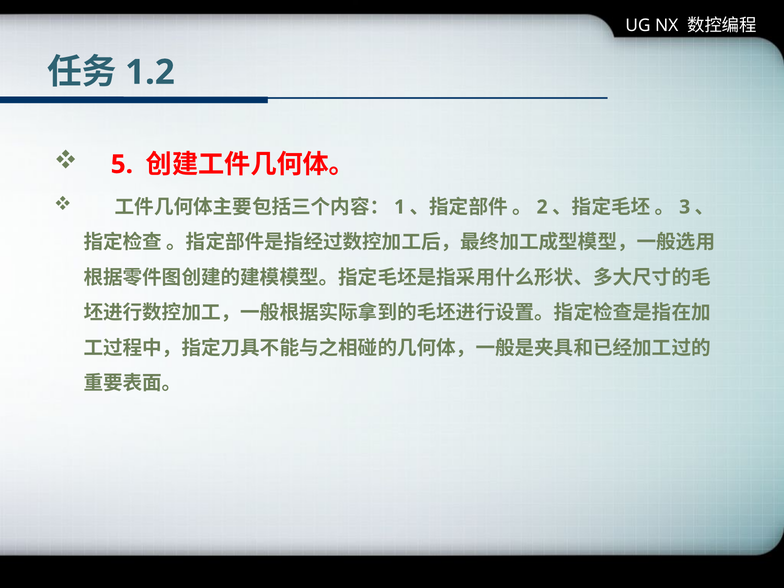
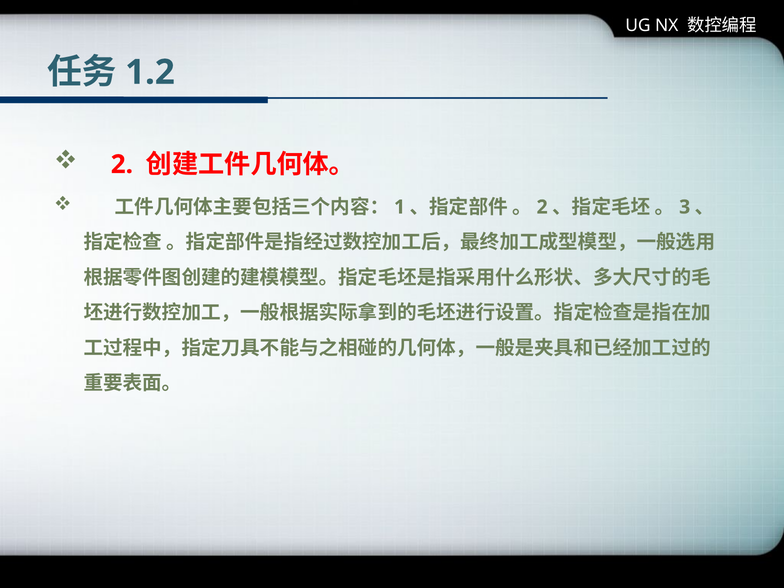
5 at (122, 164): 5 -> 2
